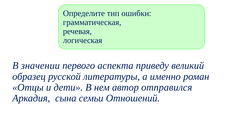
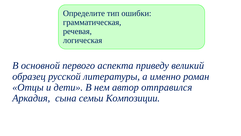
значении: значении -> основной
Отношений: Отношений -> Композиции
